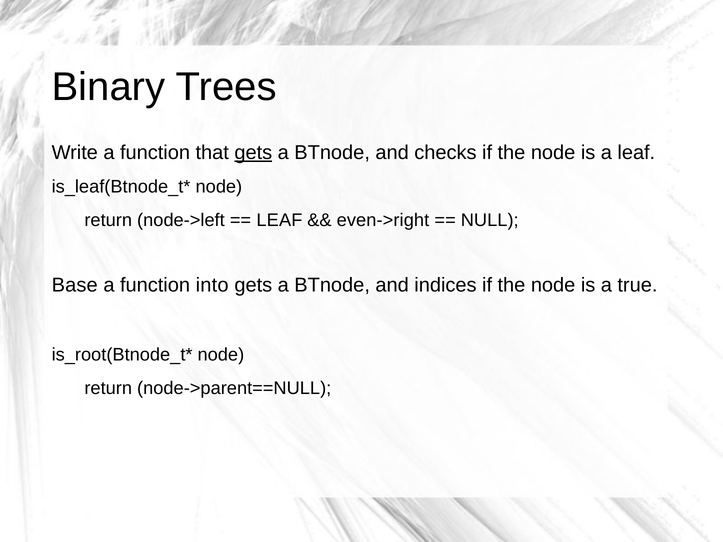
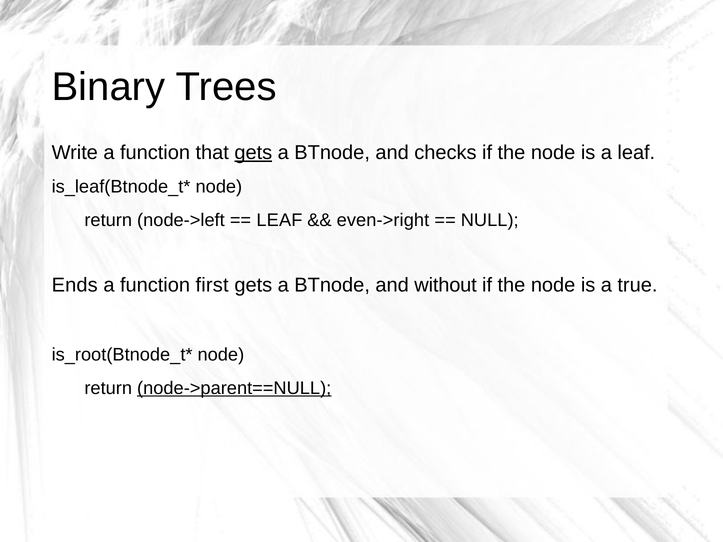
Base: Base -> Ends
into: into -> first
indices: indices -> without
node->parent==NULL underline: none -> present
